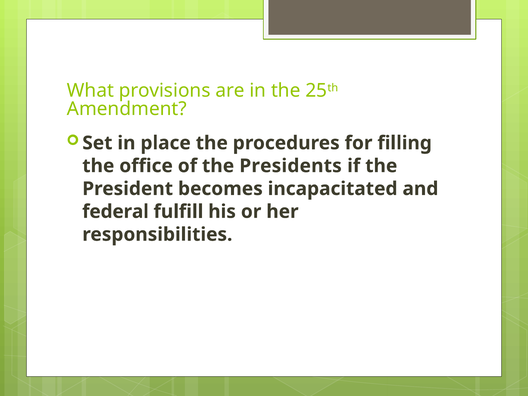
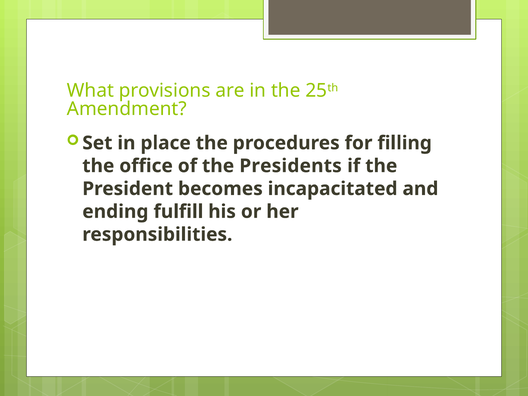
federal: federal -> ending
